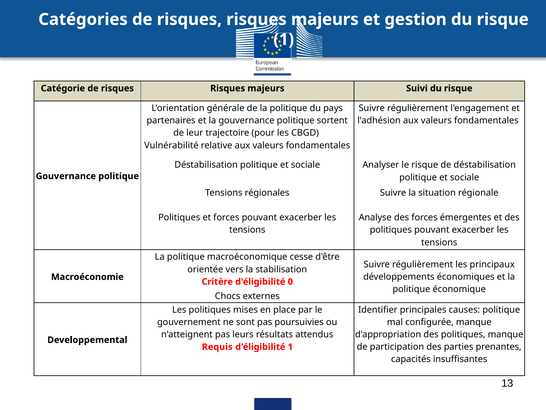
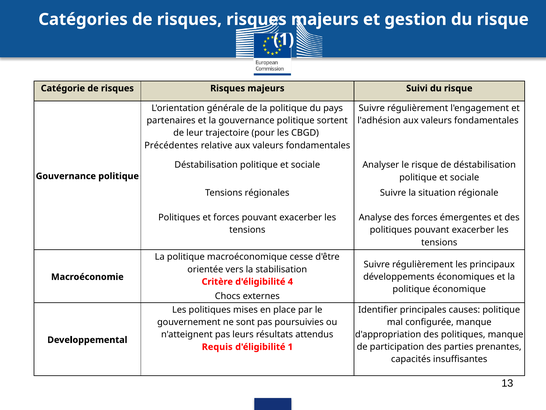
Vulnérabilité: Vulnérabilité -> Précédentes
0: 0 -> 4
